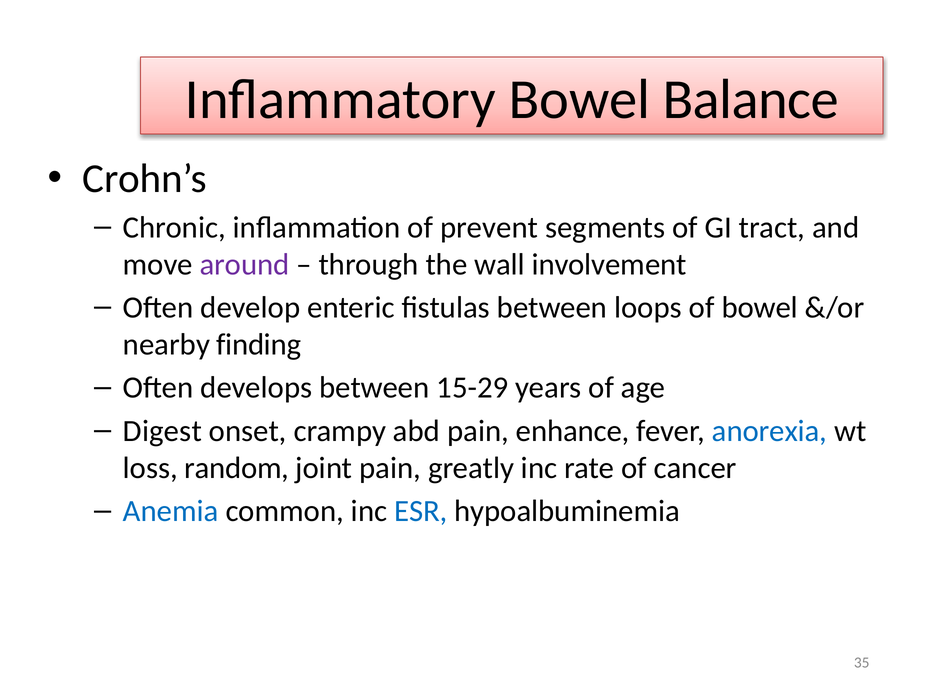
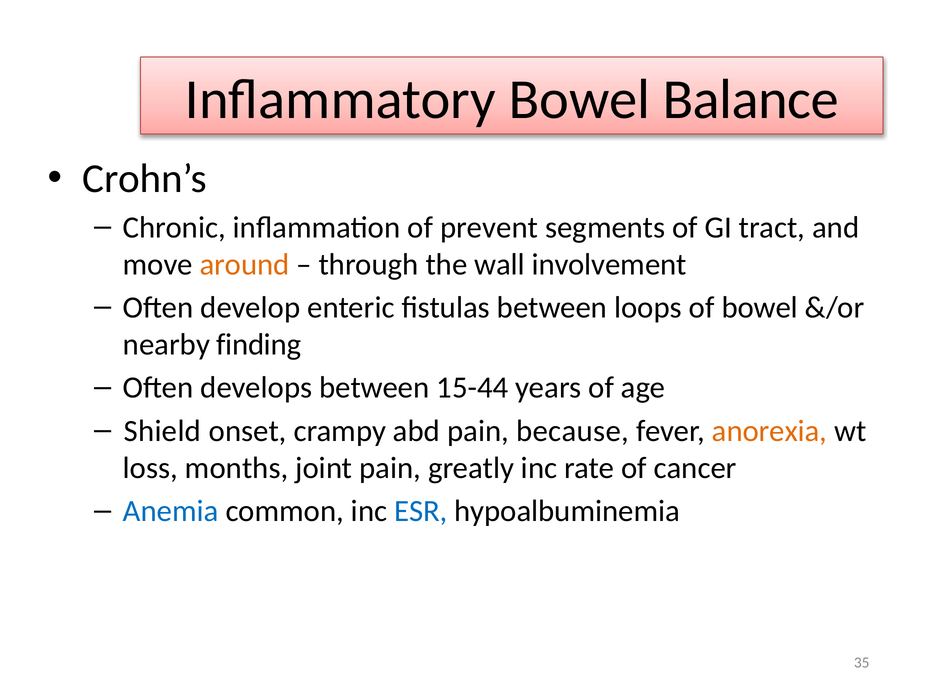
around colour: purple -> orange
15-29: 15-29 -> 15-44
Digest: Digest -> Shield
enhance: enhance -> because
anorexia colour: blue -> orange
random: random -> months
